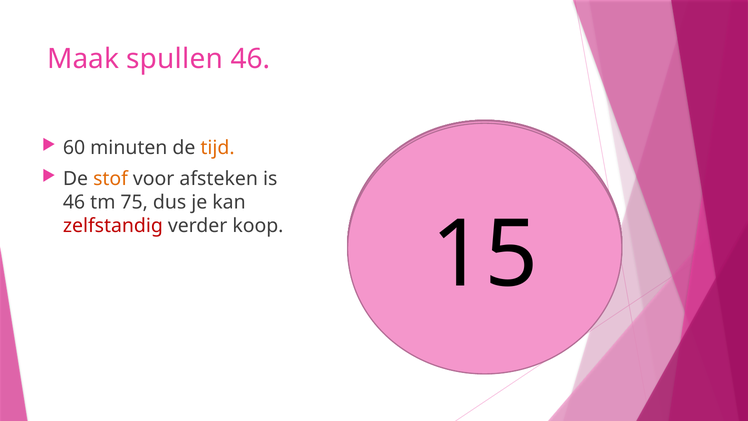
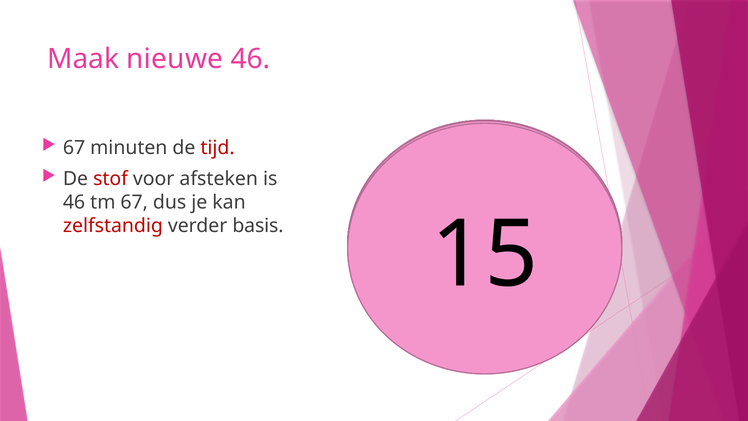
spullen: spullen -> nieuwe
60 at (74, 148): 60 -> 67
tijd colour: orange -> red
stof colour: orange -> red
tm 75: 75 -> 67
koop: koop -> basis
